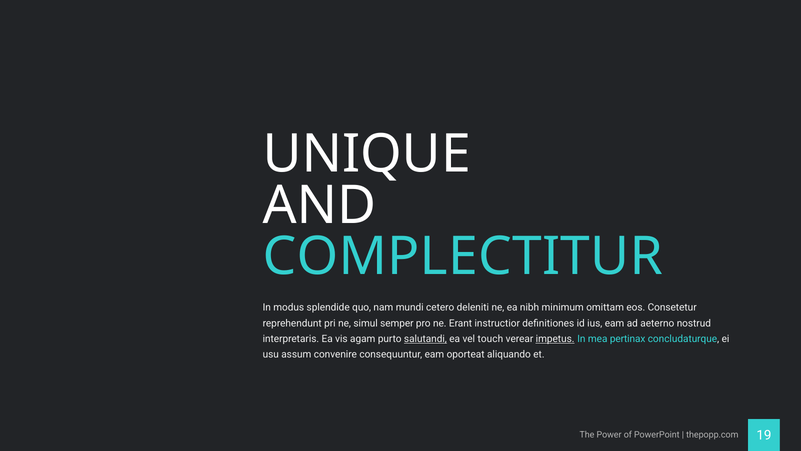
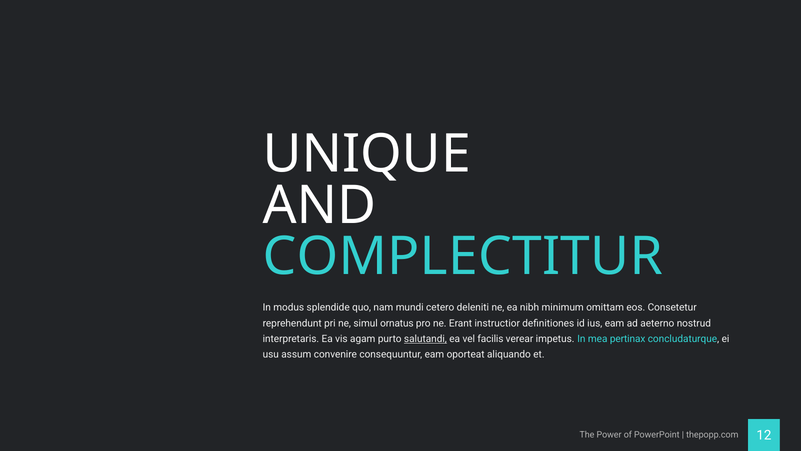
semper: semper -> ornatus
touch: touch -> facilis
impetus underline: present -> none
19: 19 -> 12
